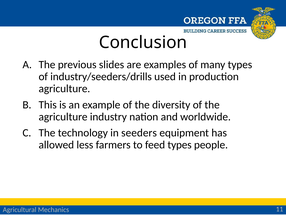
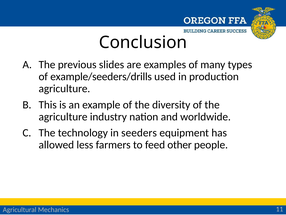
industry/seeders/drills: industry/seeders/drills -> example/seeders/drills
feed types: types -> other
